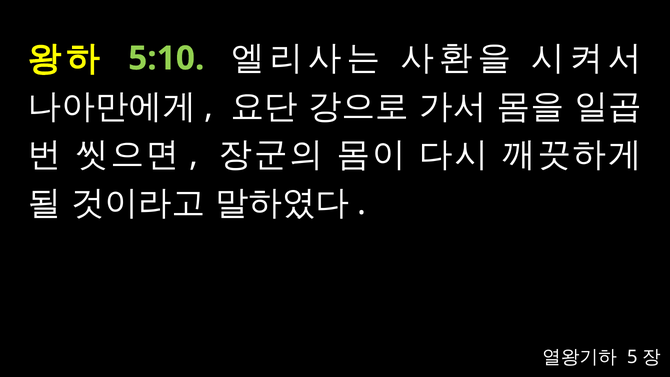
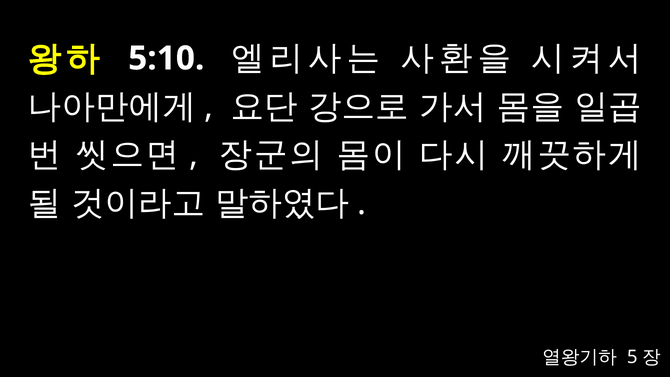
5:10 colour: light green -> white
